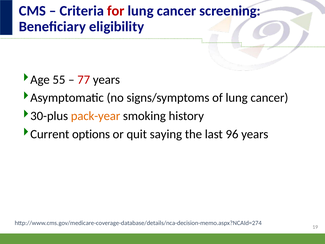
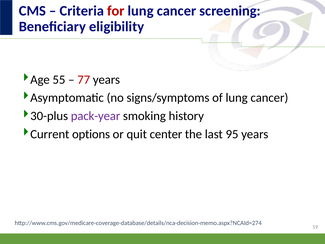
pack-year colour: orange -> purple
saying: saying -> center
96: 96 -> 95
